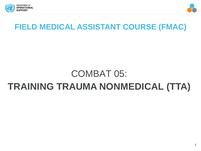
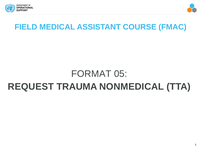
COMBAT: COMBAT -> FORMAT
TRAINING: TRAINING -> REQUEST
